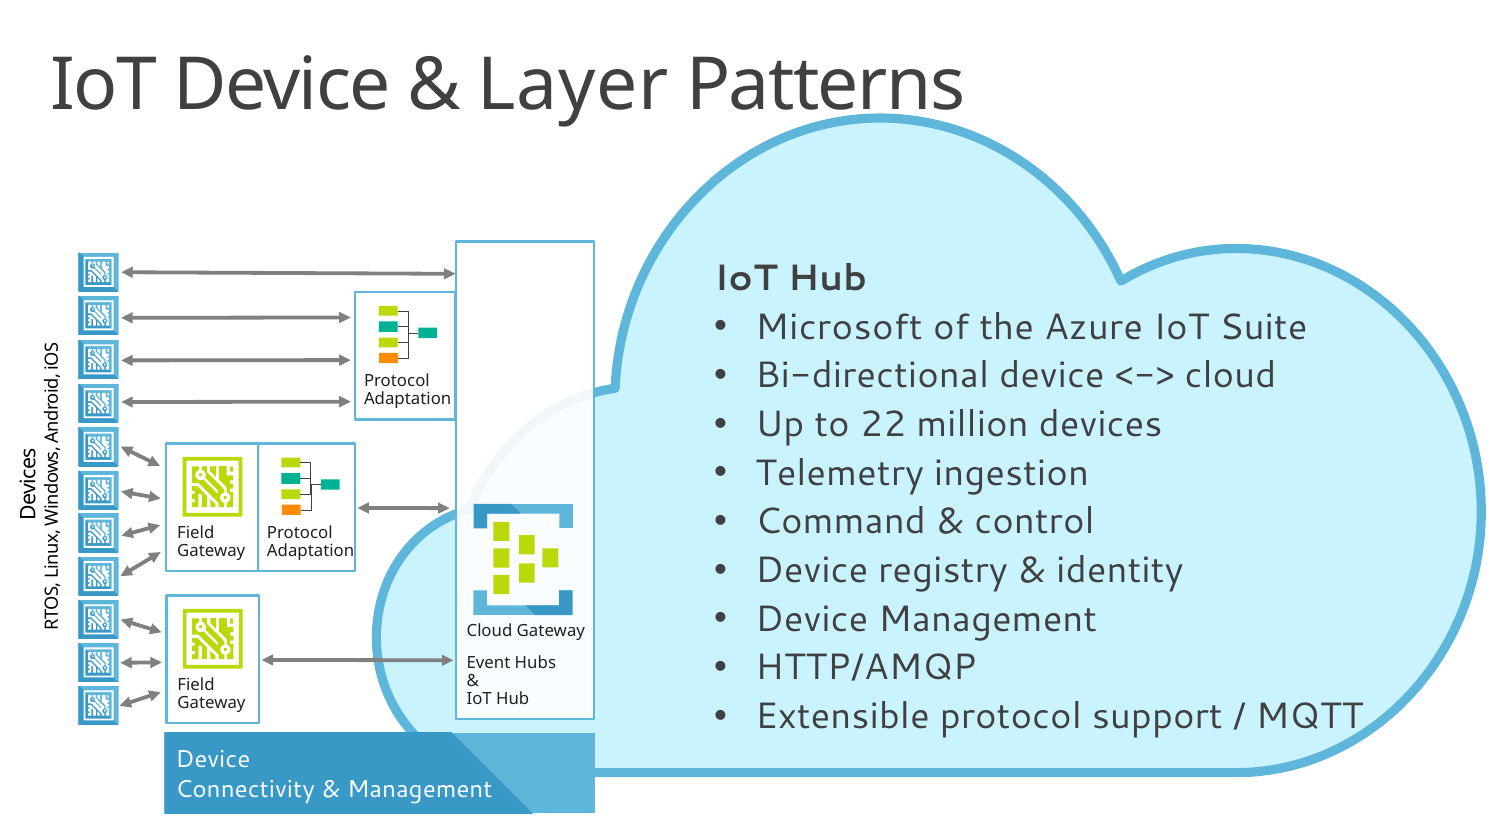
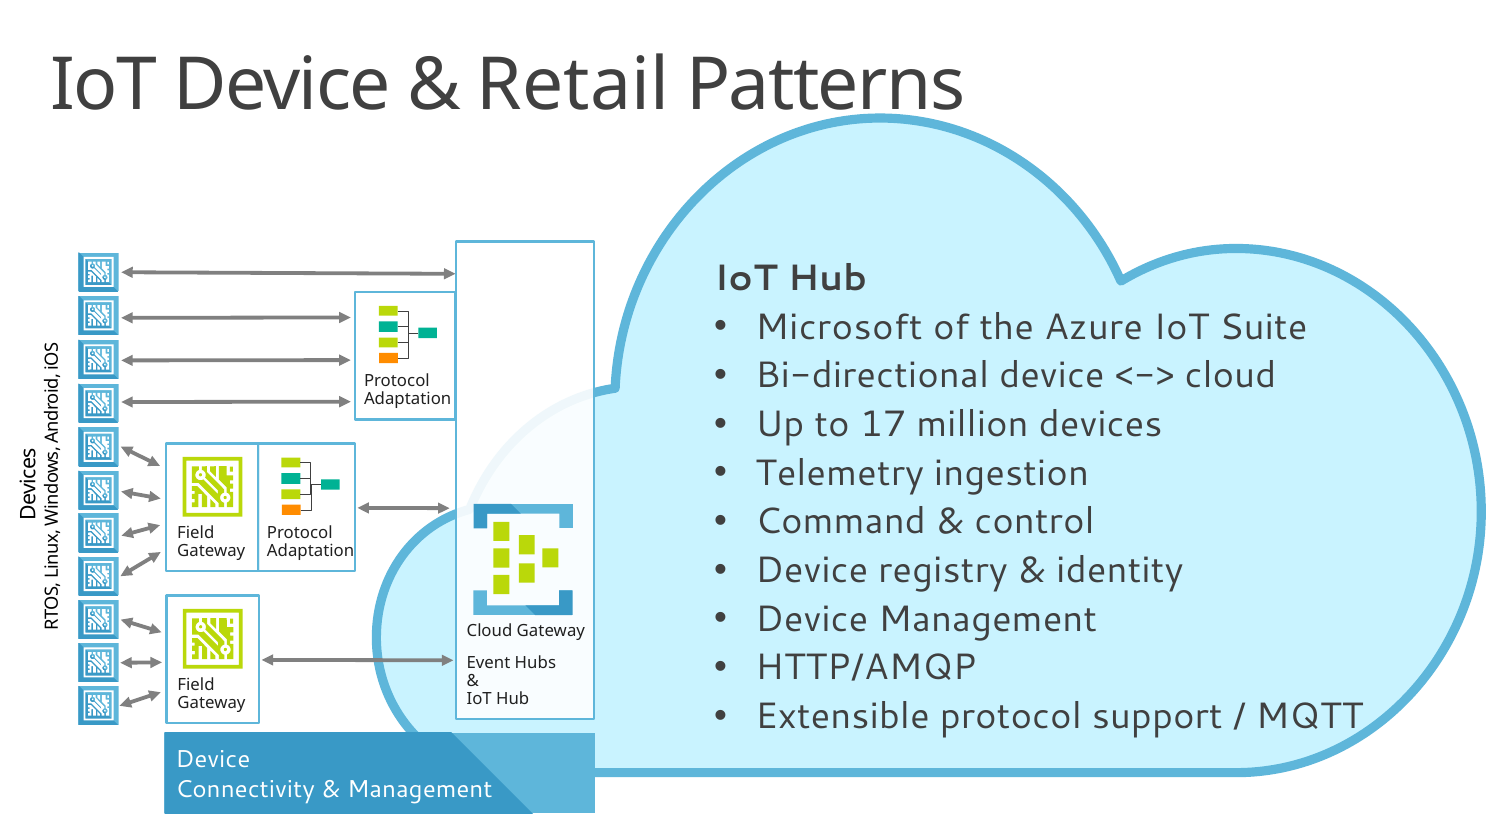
Layer: Layer -> Retail
22: 22 -> 17
